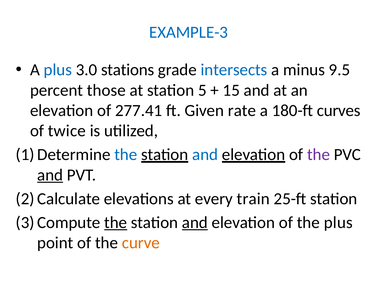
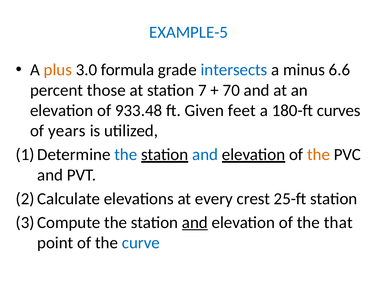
EXAMPLE-3: EXAMPLE-3 -> EXAMPLE-5
plus at (58, 70) colour: blue -> orange
stations: stations -> formula
9.5: 9.5 -> 6.6
5: 5 -> 7
15: 15 -> 70
277.41: 277.41 -> 933.48
rate: rate -> feet
twice: twice -> years
the at (318, 154) colour: purple -> orange
and at (50, 175) underline: present -> none
train: train -> crest
the at (116, 222) underline: present -> none
the plus: plus -> that
curve colour: orange -> blue
